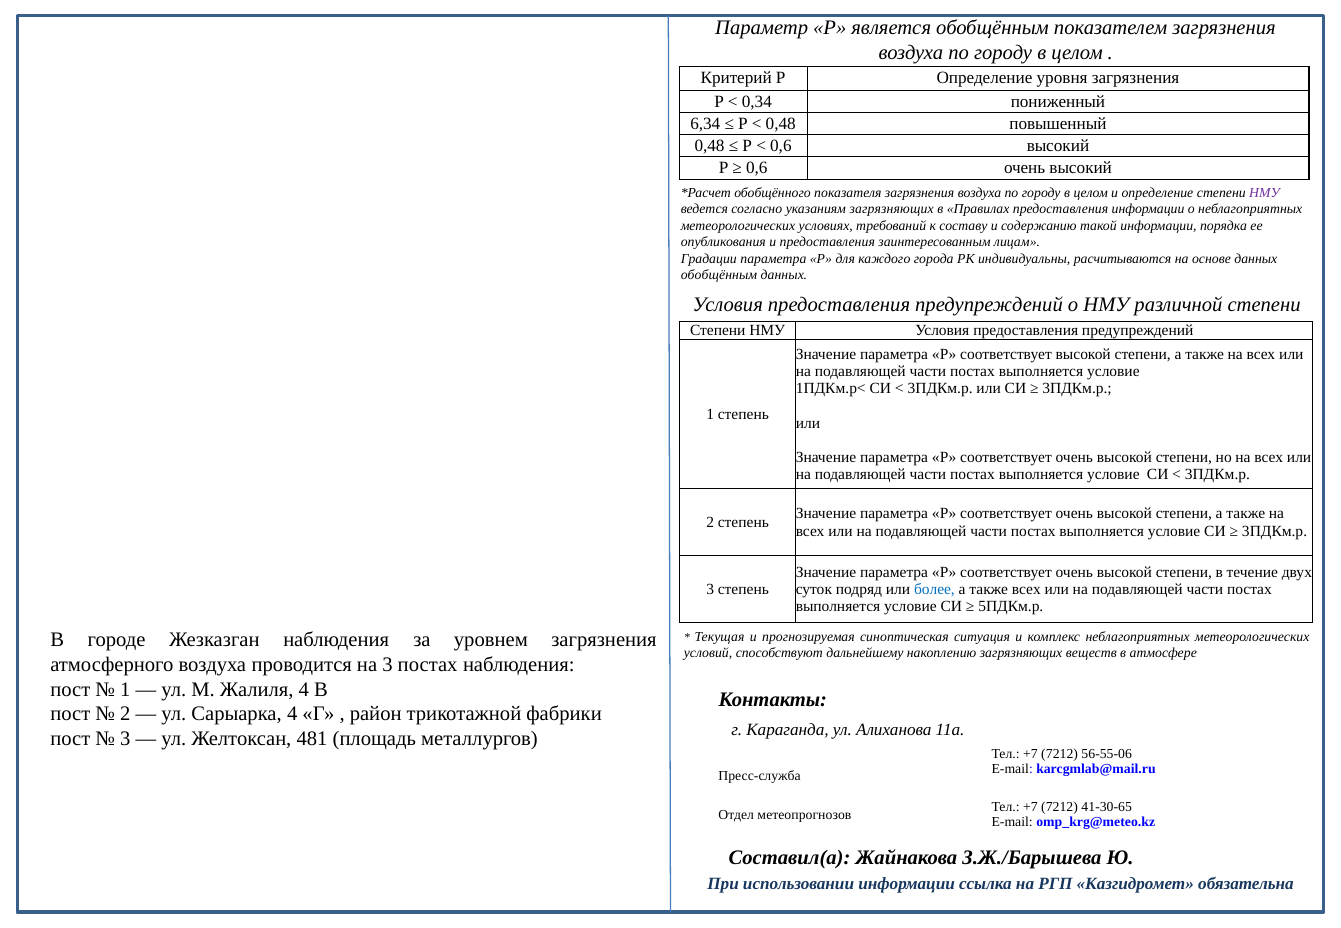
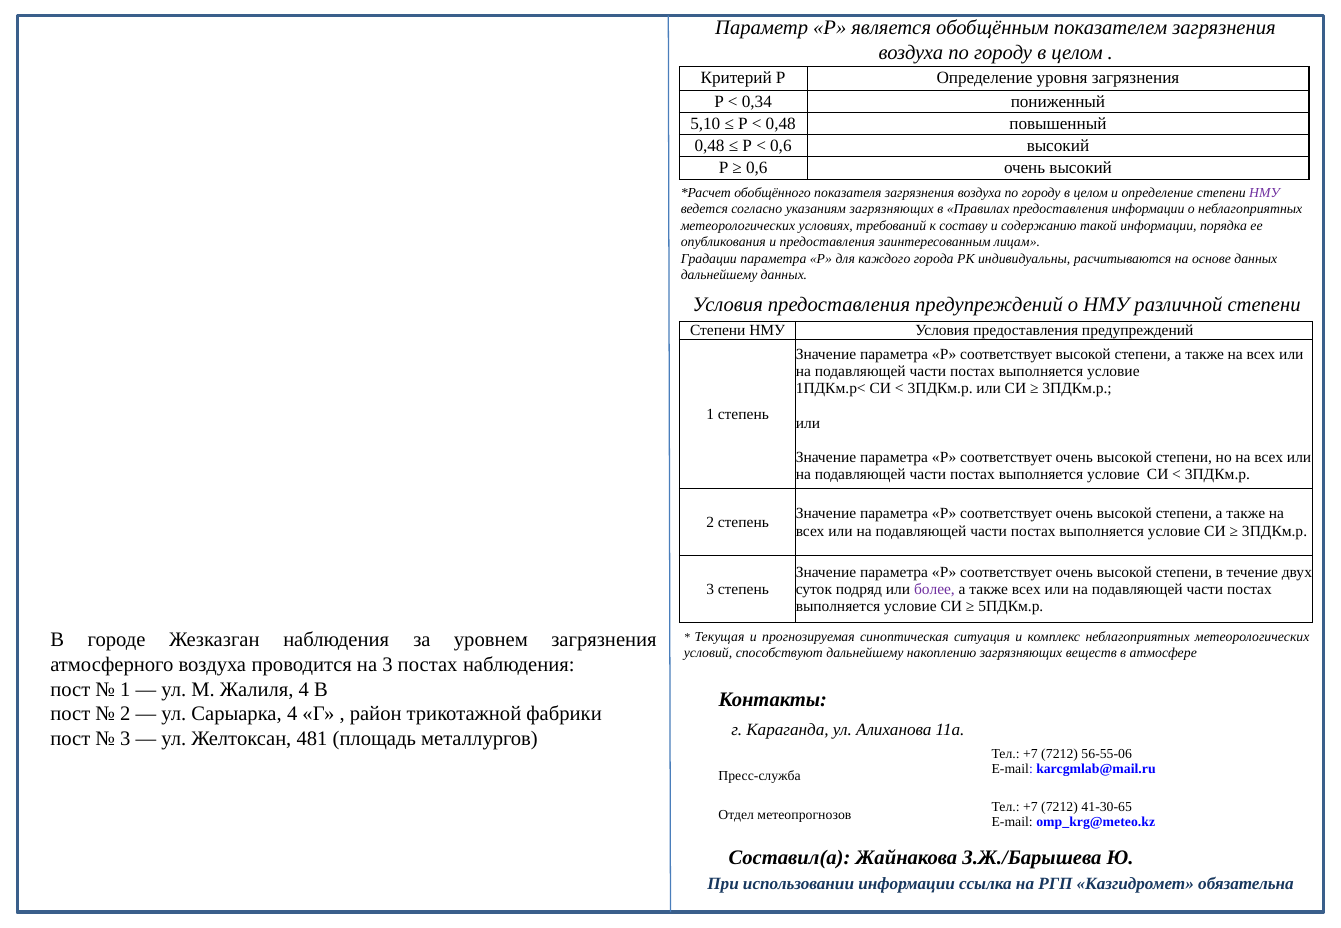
6,34: 6,34 -> 5,10
обобщённым at (719, 275): обобщённым -> дальнейшему
более colour: blue -> purple
